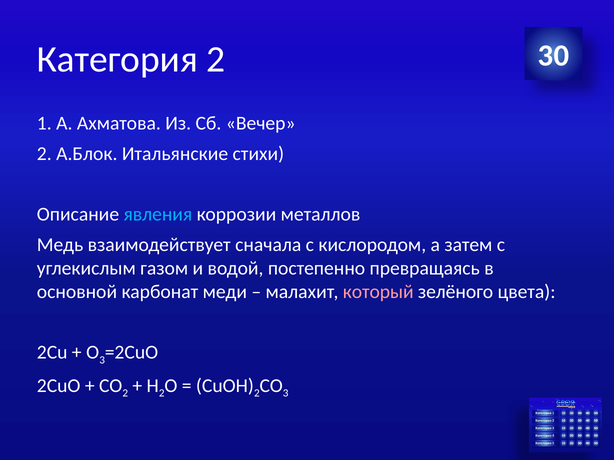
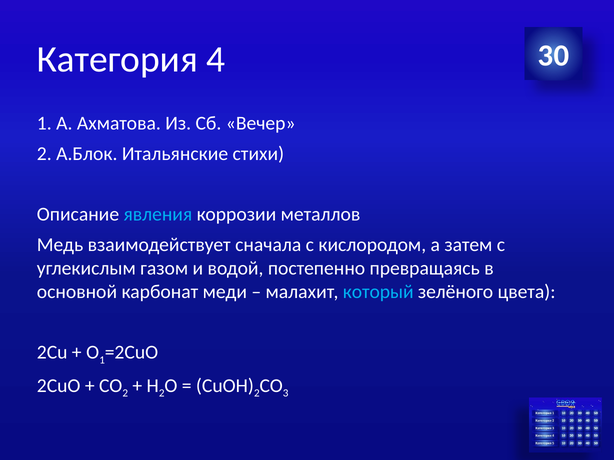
Категория 2: 2 -> 4
который colour: pink -> light blue
3 at (102, 360): 3 -> 1
